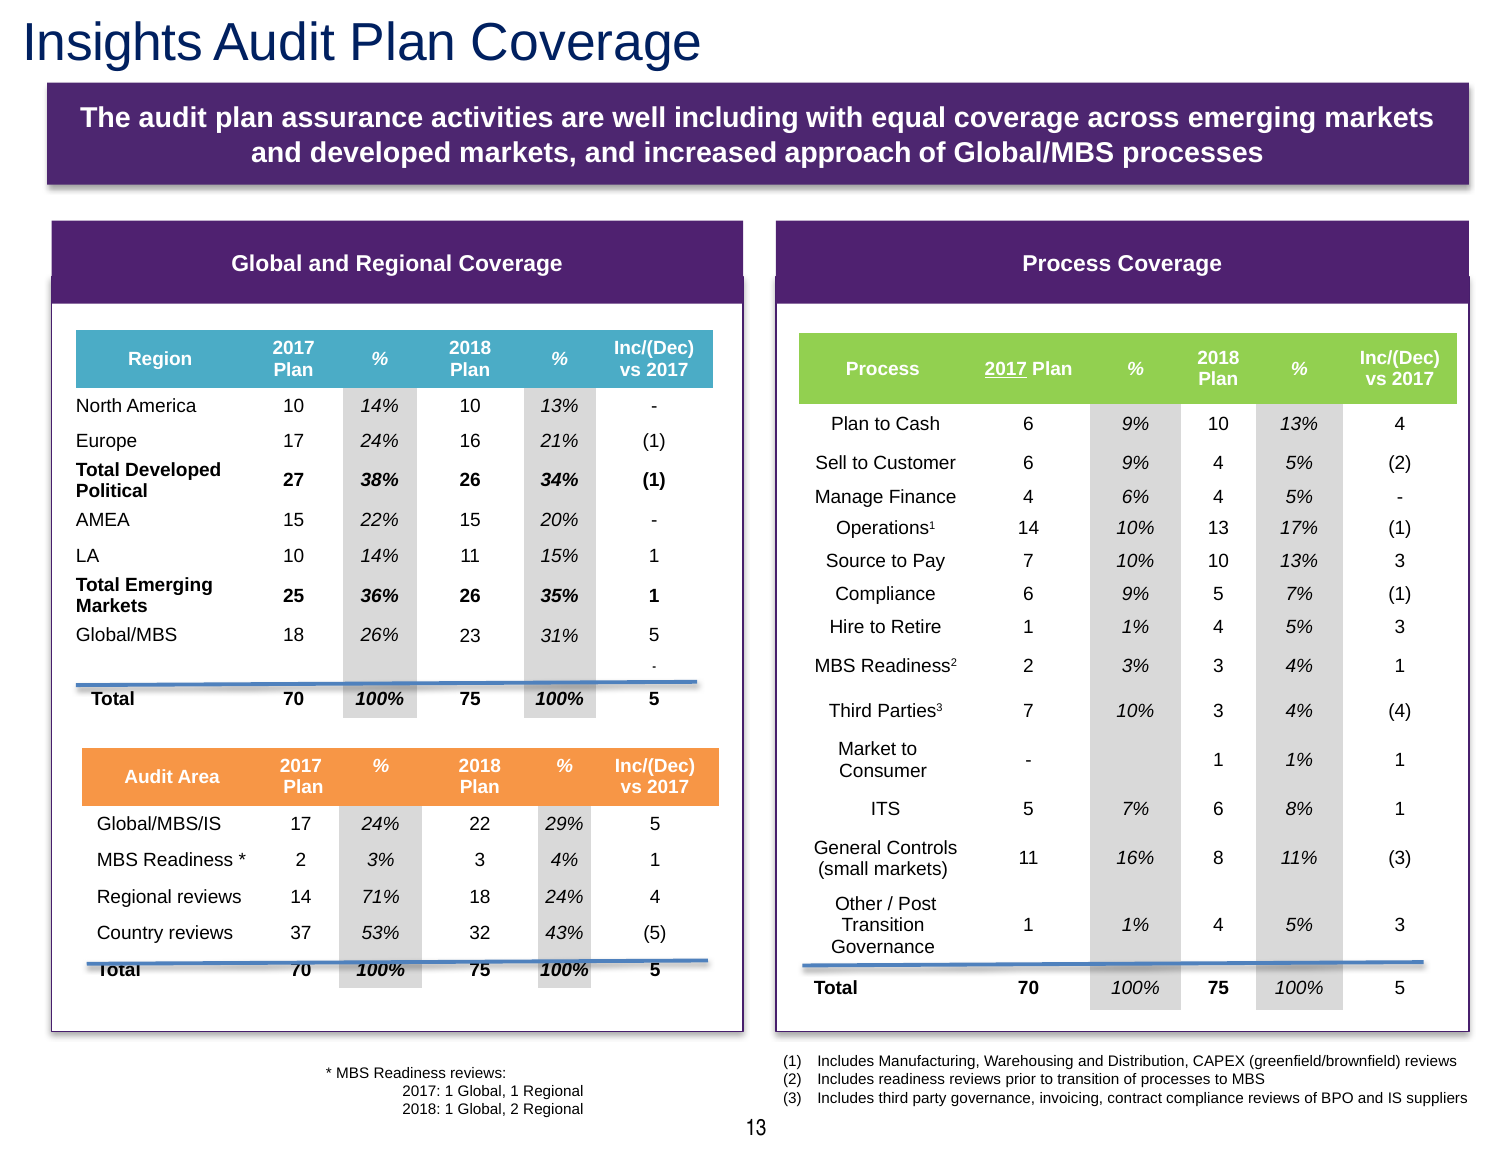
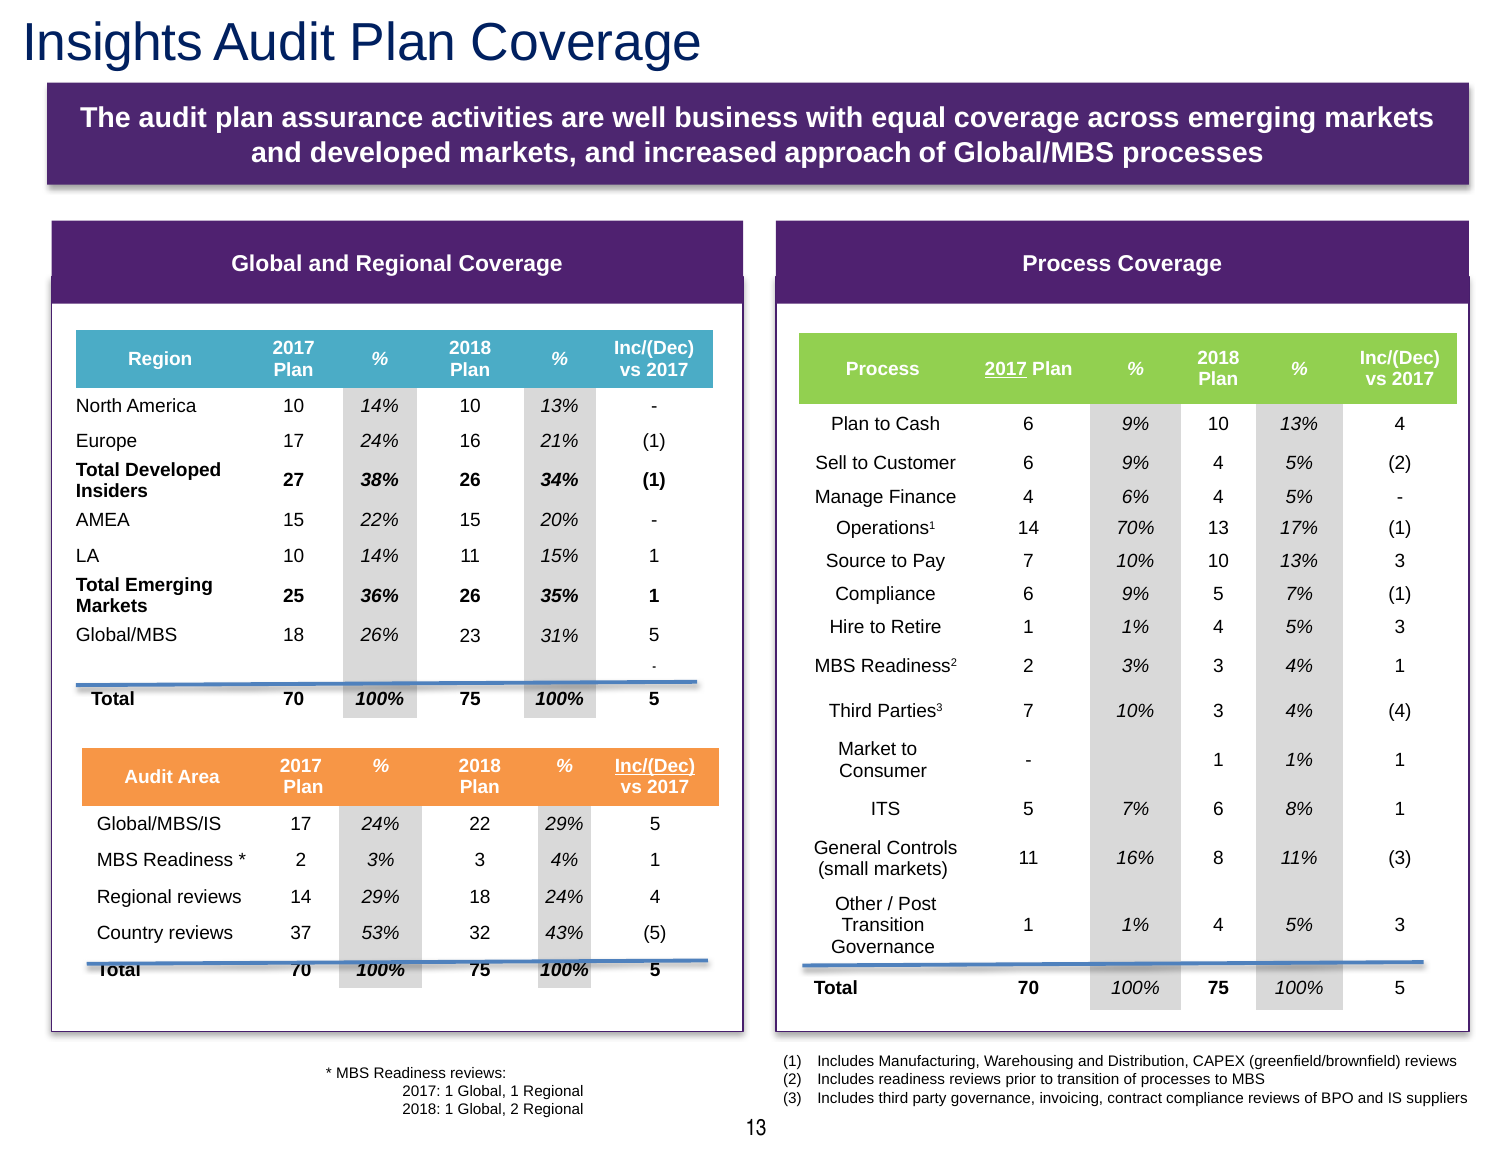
including: including -> business
Political: Political -> Insiders
14 10%: 10% -> 70%
Inc/(Dec at (655, 766) underline: none -> present
14 71%: 71% -> 29%
